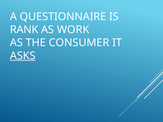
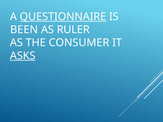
QUESTIONNAIRE underline: none -> present
RANK: RANK -> BEEN
WORK: WORK -> RULER
